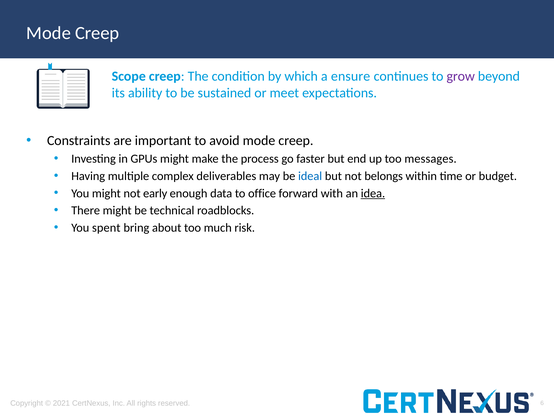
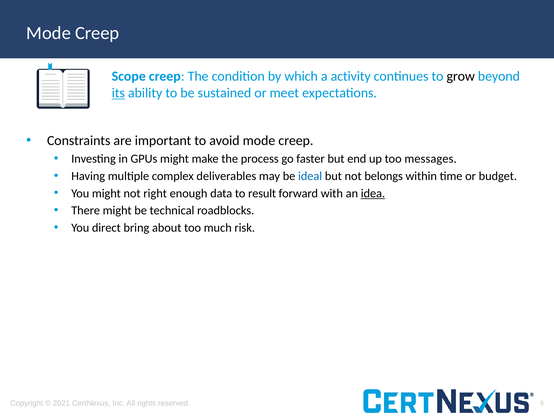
ensure: ensure -> activity
grow colour: purple -> black
its underline: none -> present
early: early -> right
office: office -> result
spent: spent -> direct
